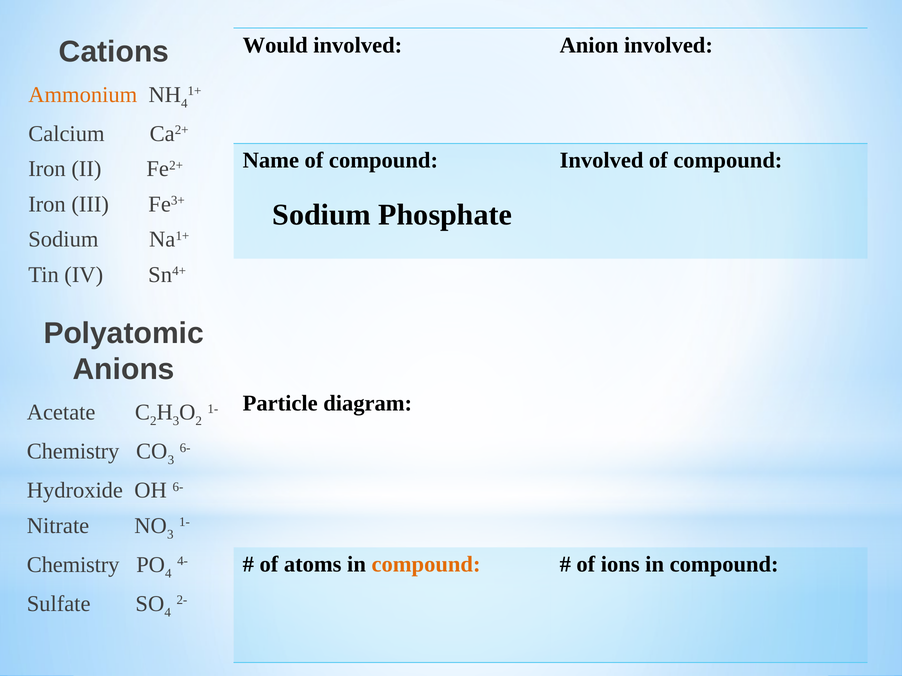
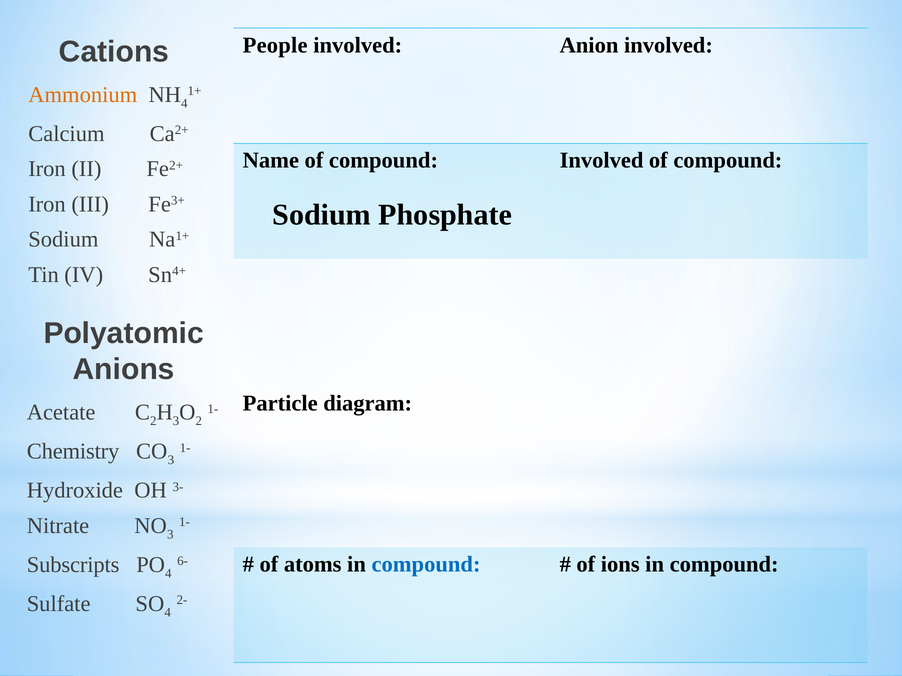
Would: Would -> People
6- at (185, 448): 6- -> 1-
OH 6-: 6- -> 3-
compound at (426, 565) colour: orange -> blue
Chemistry at (73, 565): Chemistry -> Subscripts
4-: 4- -> 6-
